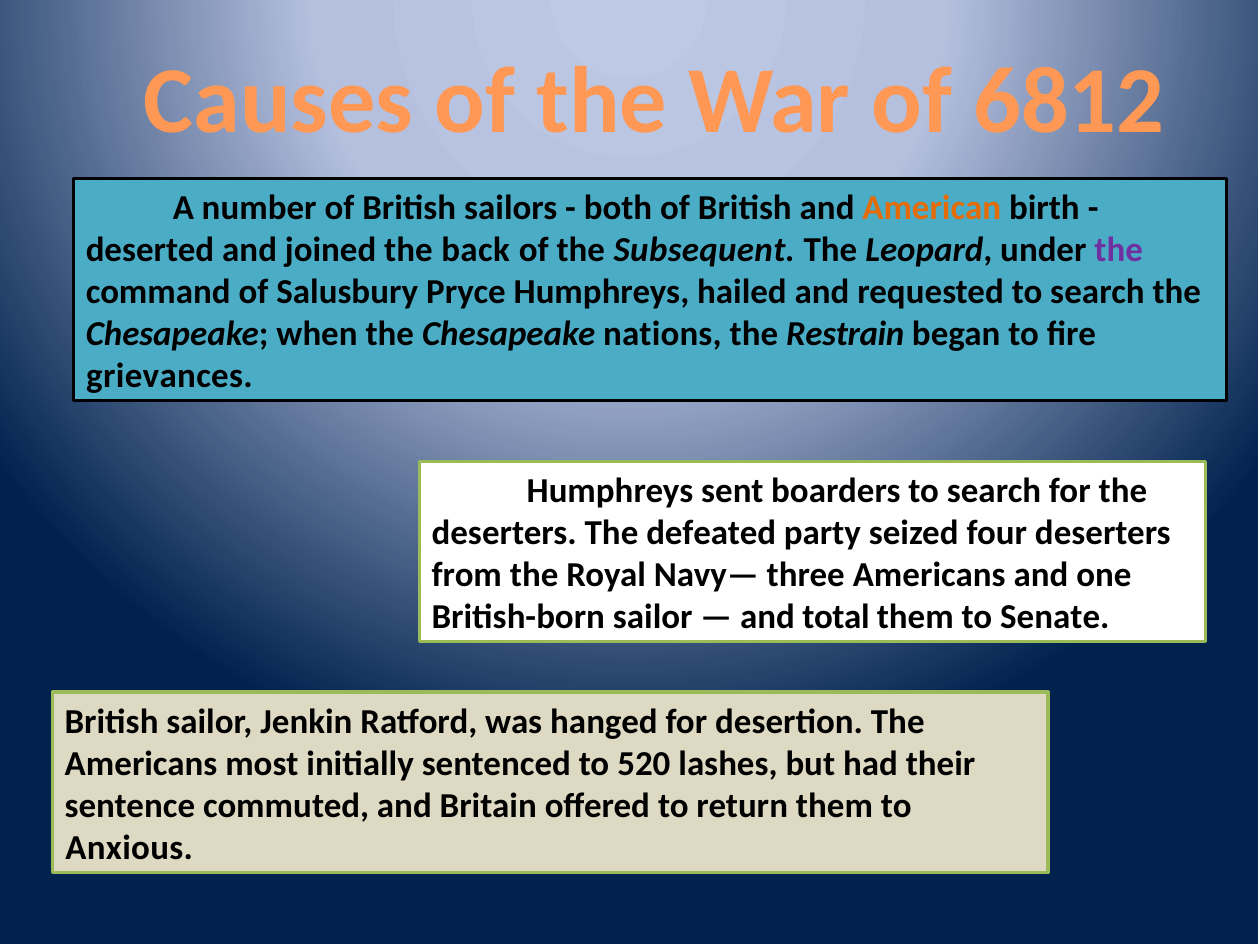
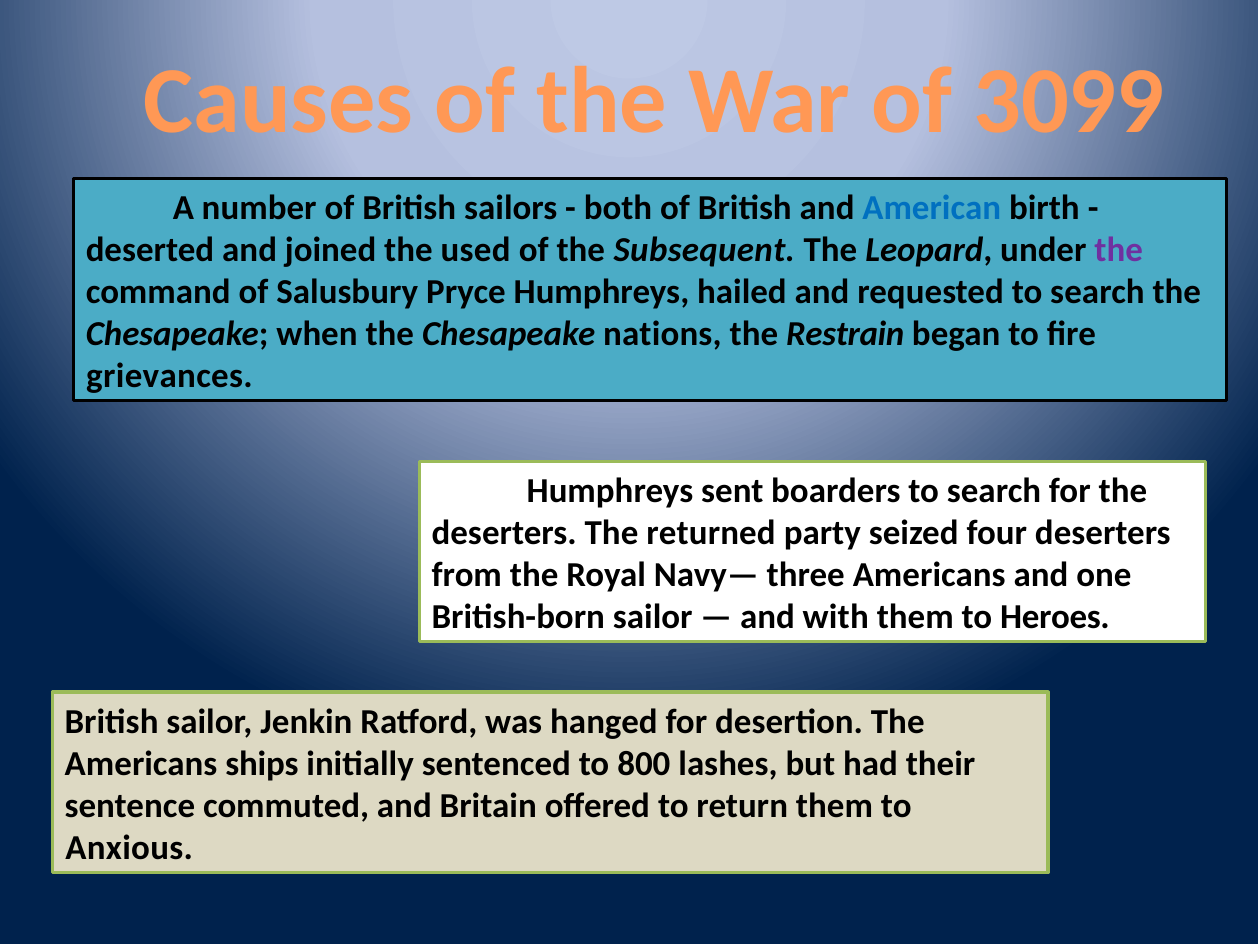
6812: 6812 -> 3099
American colour: orange -> blue
back: back -> used
defeated: defeated -> returned
total: total -> with
Senate: Senate -> Heroes
most: most -> ships
520: 520 -> 800
